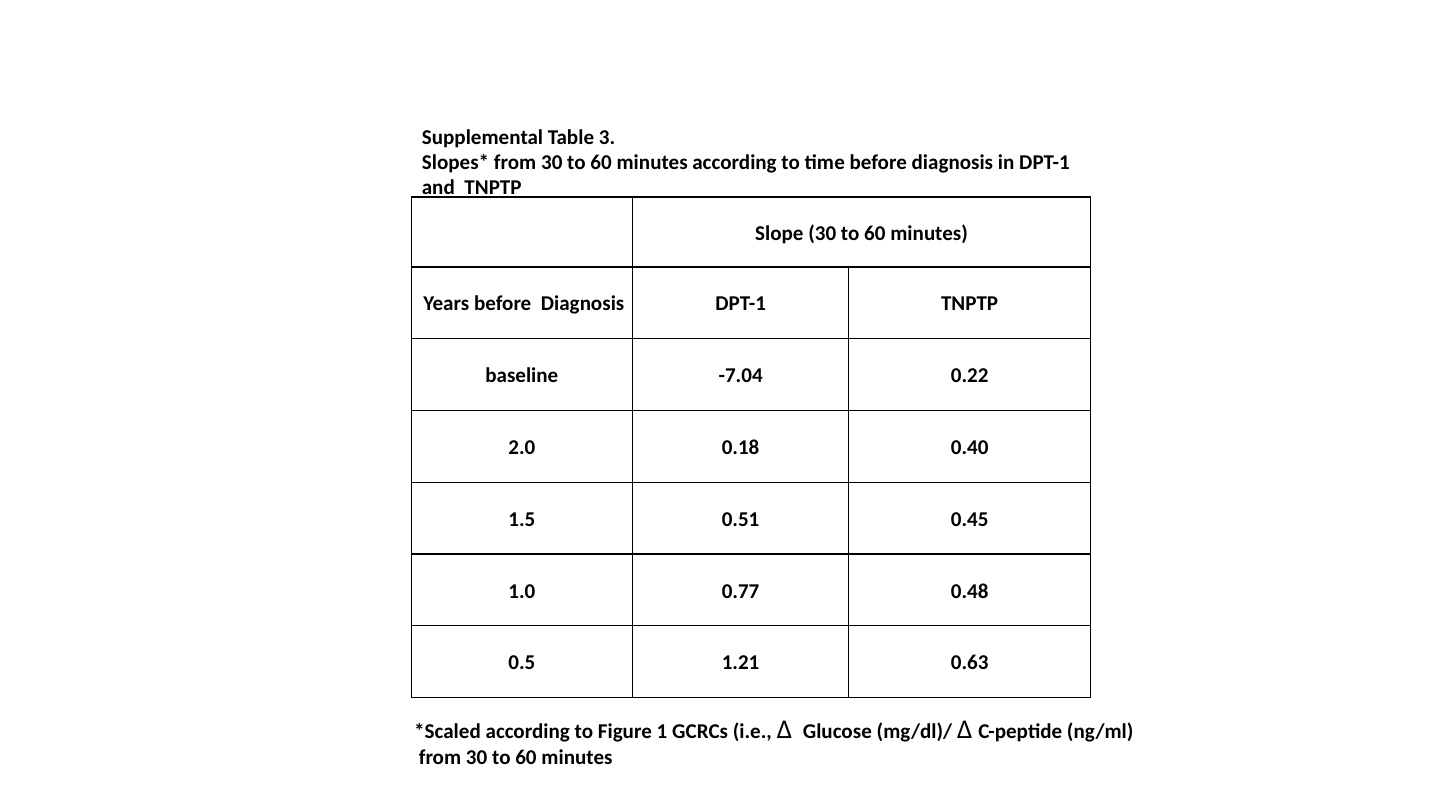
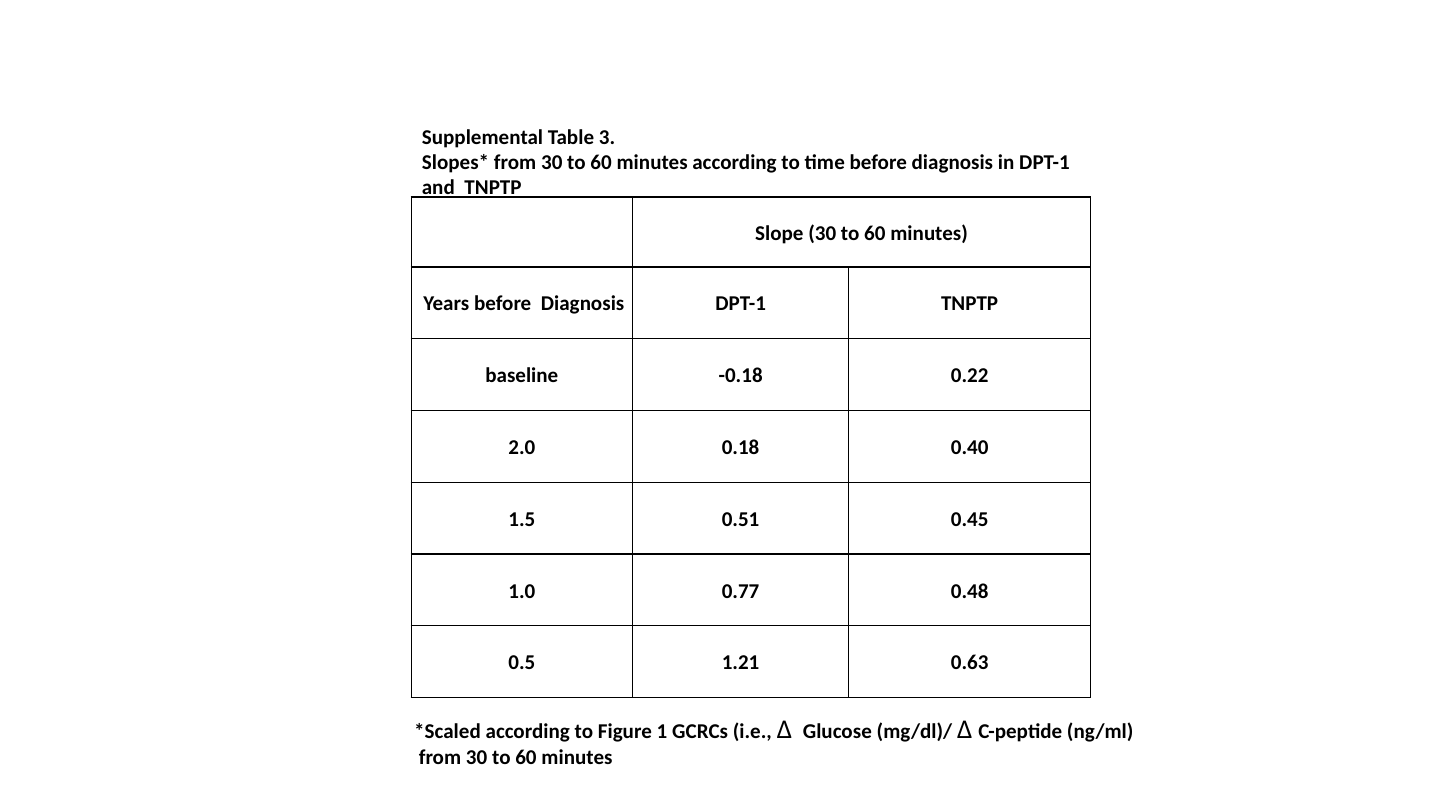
-7.04: -7.04 -> -0.18
